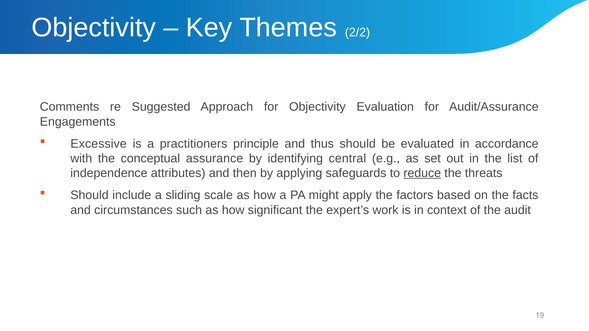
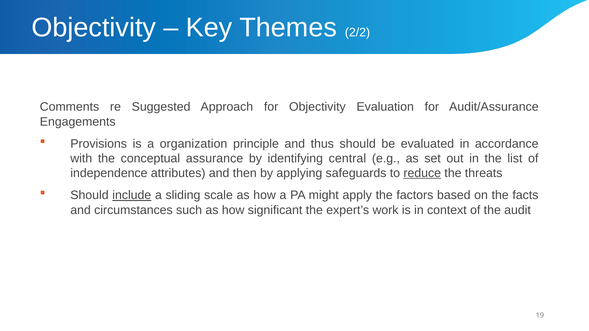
Excessive: Excessive -> Provisions
practitioners: practitioners -> organization
include underline: none -> present
